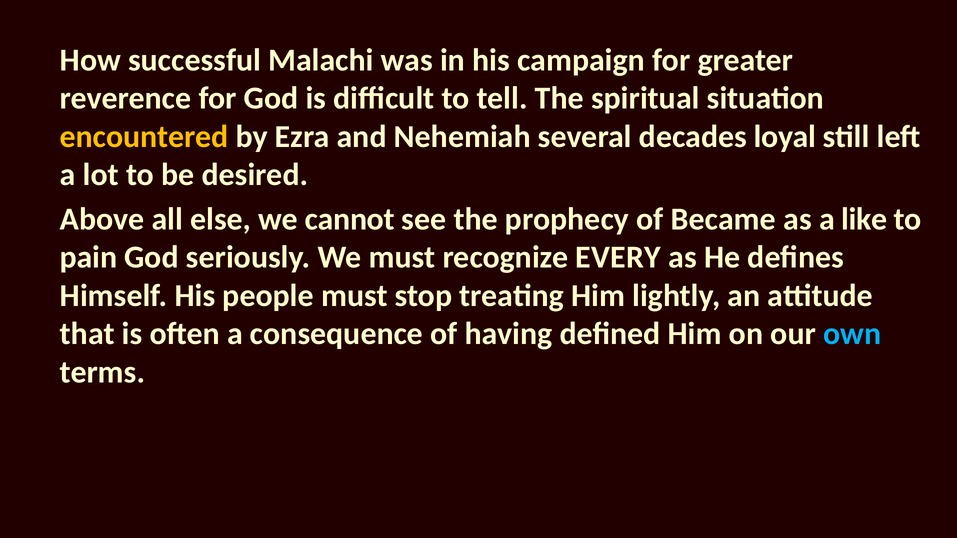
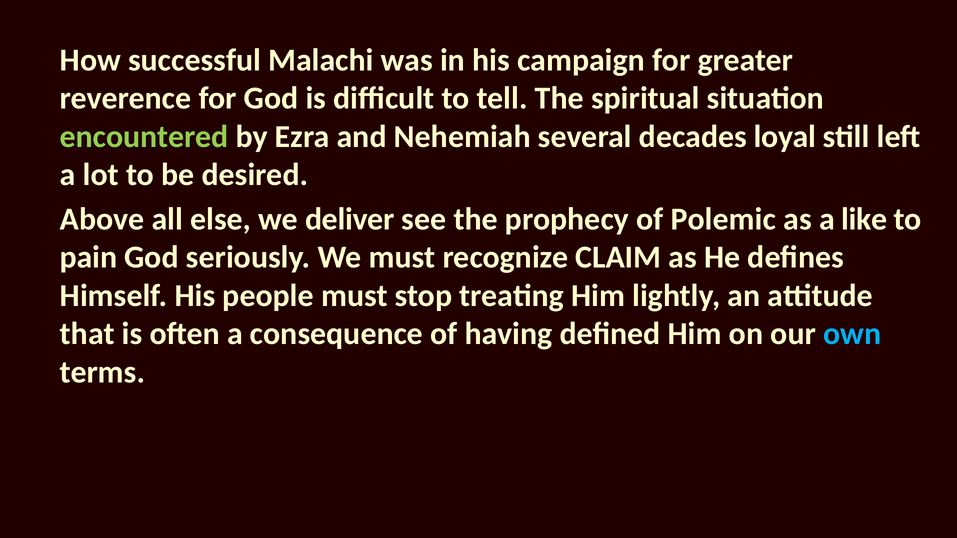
encountered colour: yellow -> light green
cannot: cannot -> deliver
Became: Became -> Polemic
EVERY: EVERY -> CLAIM
